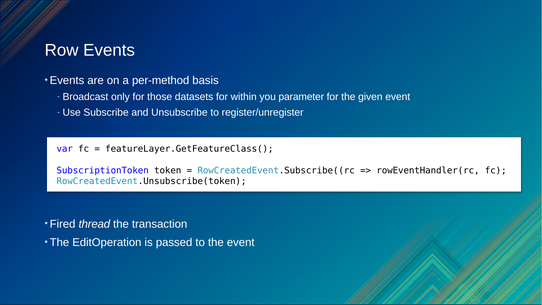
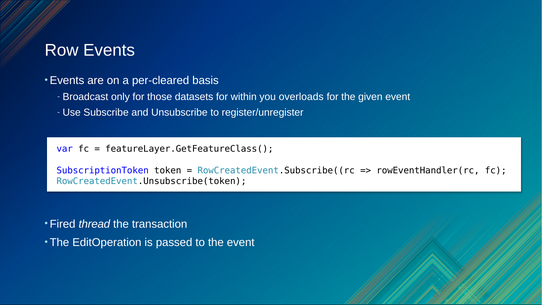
per-method: per-method -> per-cleared
parameter: parameter -> overloads
